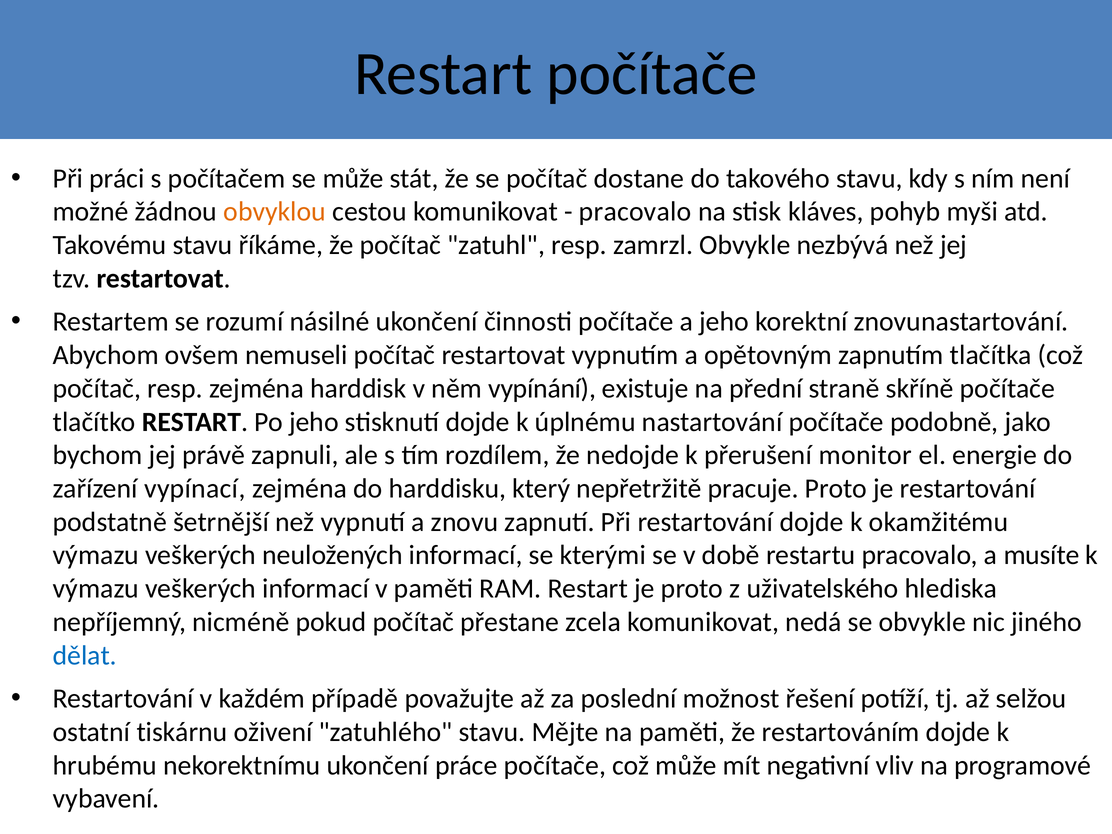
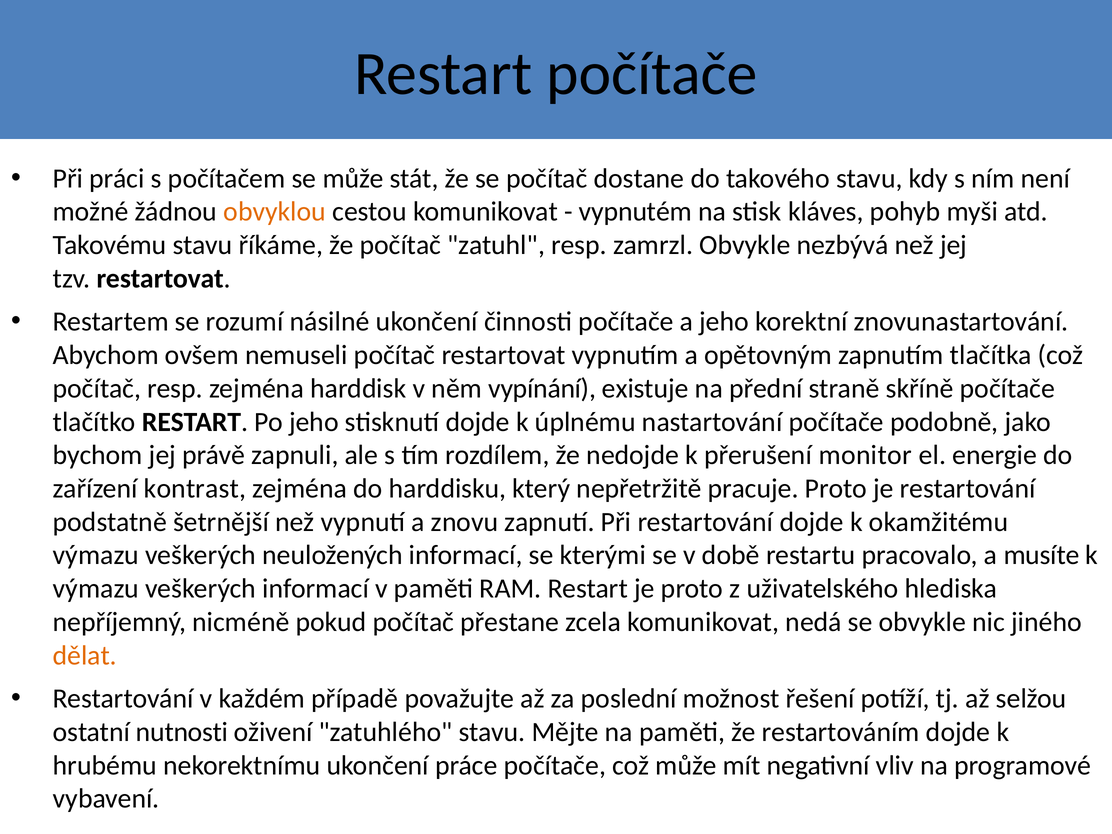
pracovalo at (635, 212): pracovalo -> vypnutém
vypínací: vypínací -> kontrast
dělat colour: blue -> orange
tiskárnu: tiskárnu -> nutnosti
